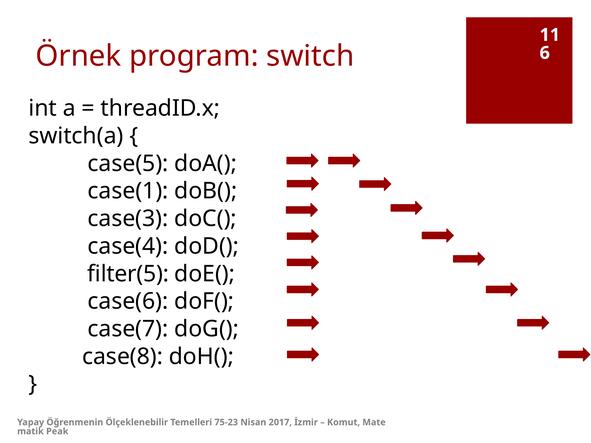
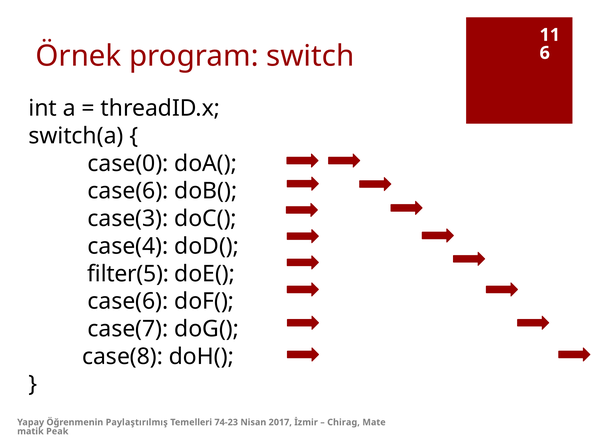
case(5: case(5 -> case(0
case(1 at (128, 191): case(1 -> case(6
Ölçeklenebilir: Ölçeklenebilir -> Paylaştırılmış
75-23: 75-23 -> 74-23
Komut: Komut -> Chirag
